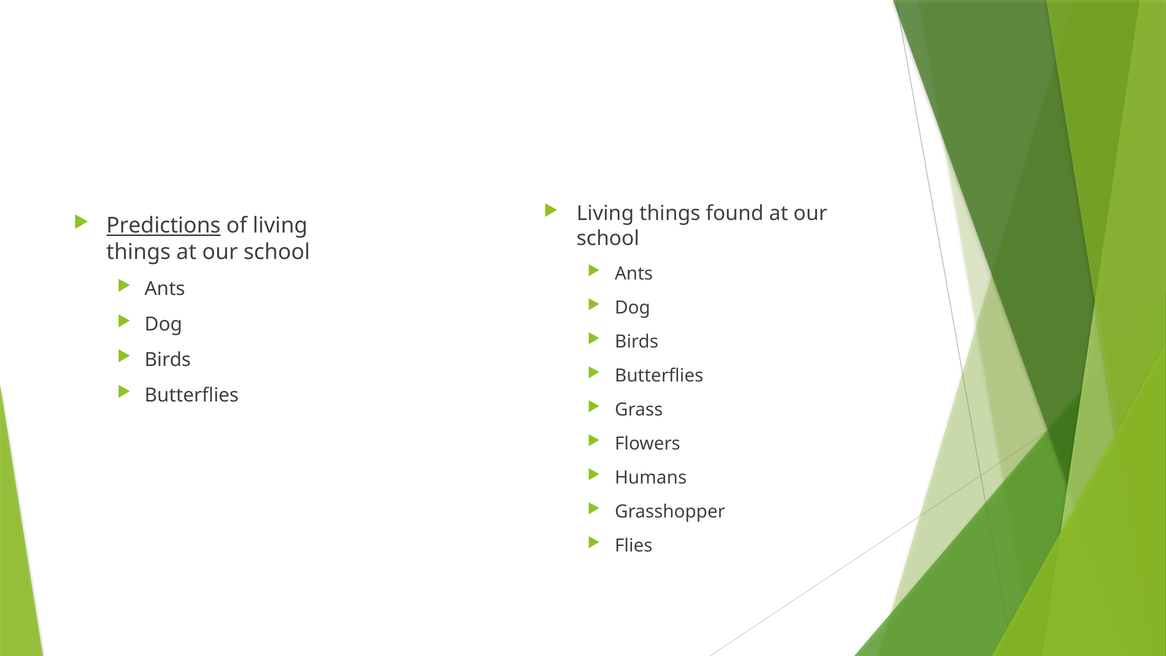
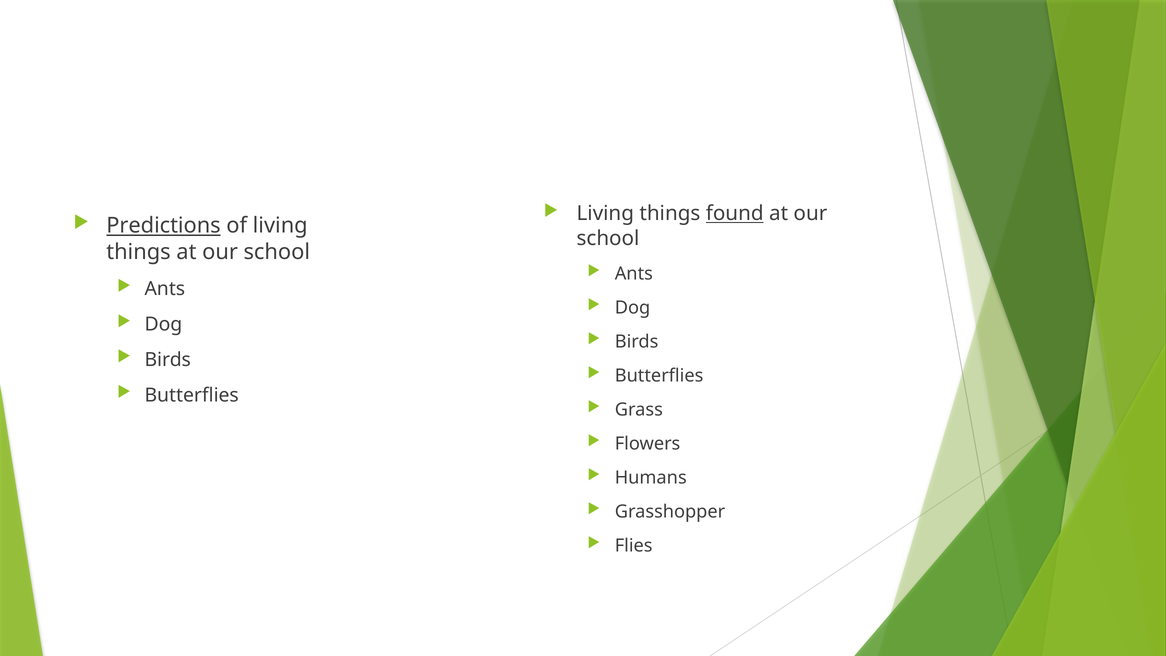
found underline: none -> present
